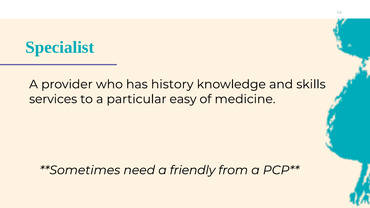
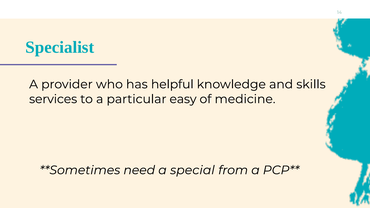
history: history -> helpful
friendly: friendly -> special
